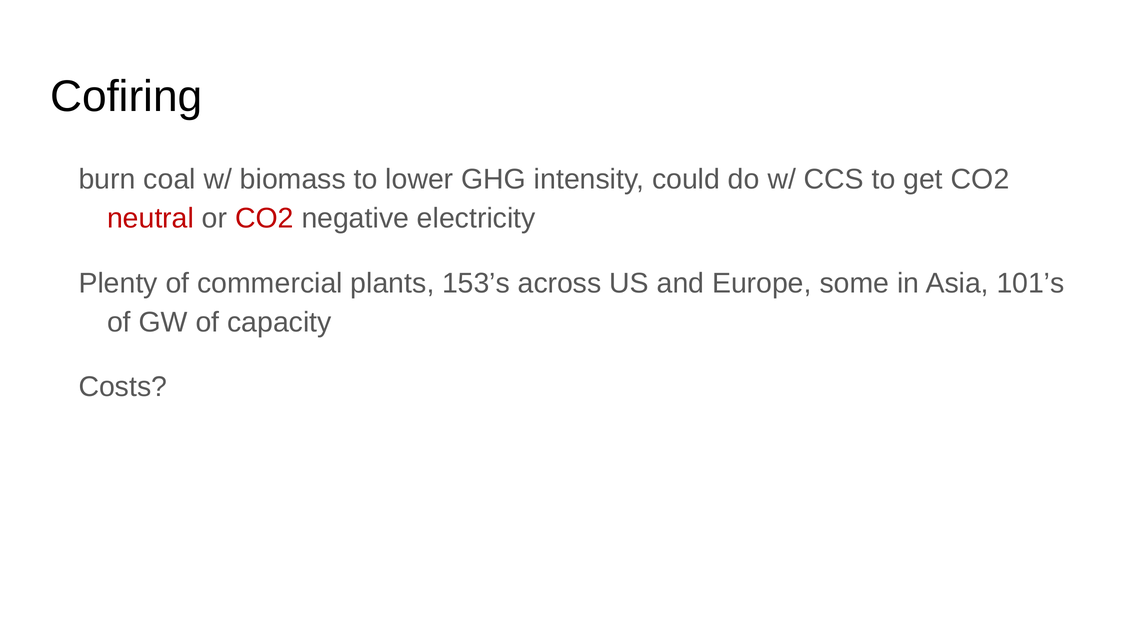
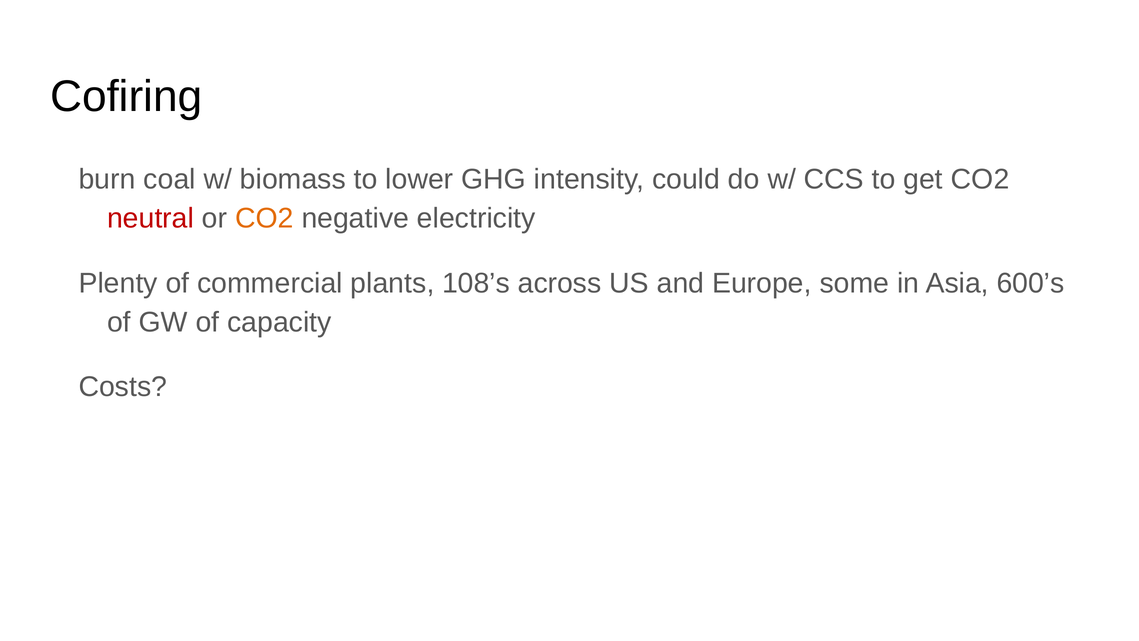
CO2 at (264, 218) colour: red -> orange
153’s: 153’s -> 108’s
101’s: 101’s -> 600’s
